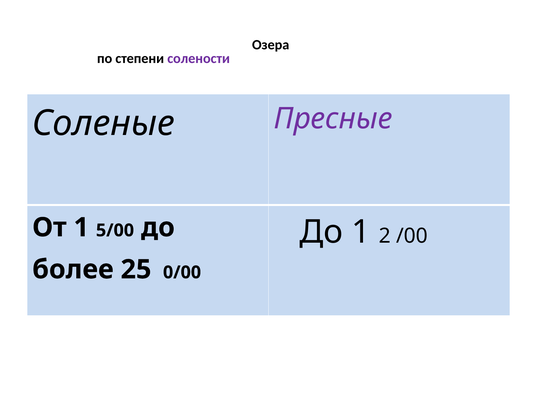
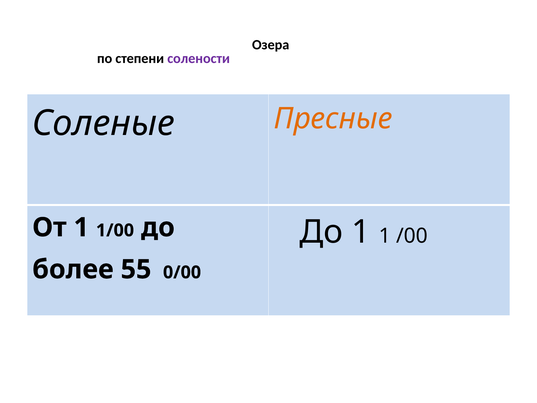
Пресные colour: purple -> orange
1 2: 2 -> 1
5/00: 5/00 -> 1/00
25: 25 -> 55
